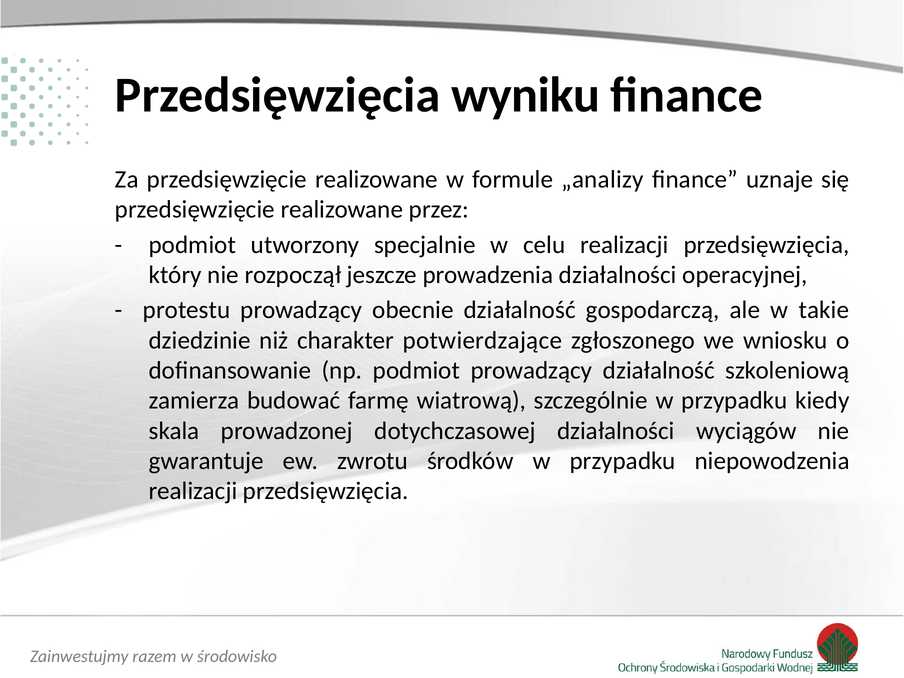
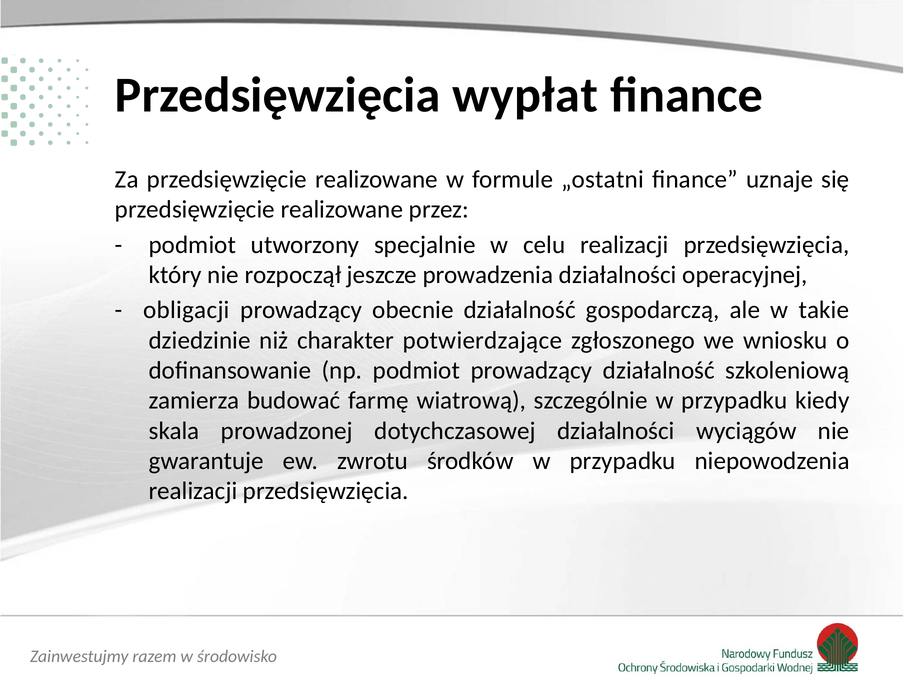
wyniku: wyniku -> wypłat
„analizy: „analizy -> „ostatni
protestu: protestu -> obligacji
